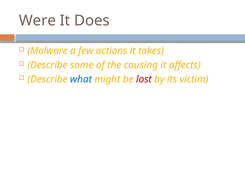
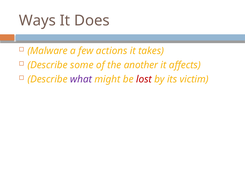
Were: Were -> Ways
causing: causing -> another
what colour: blue -> purple
